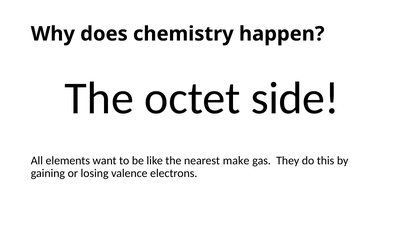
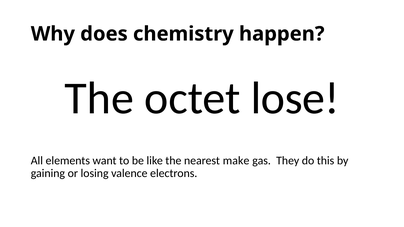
side: side -> lose
